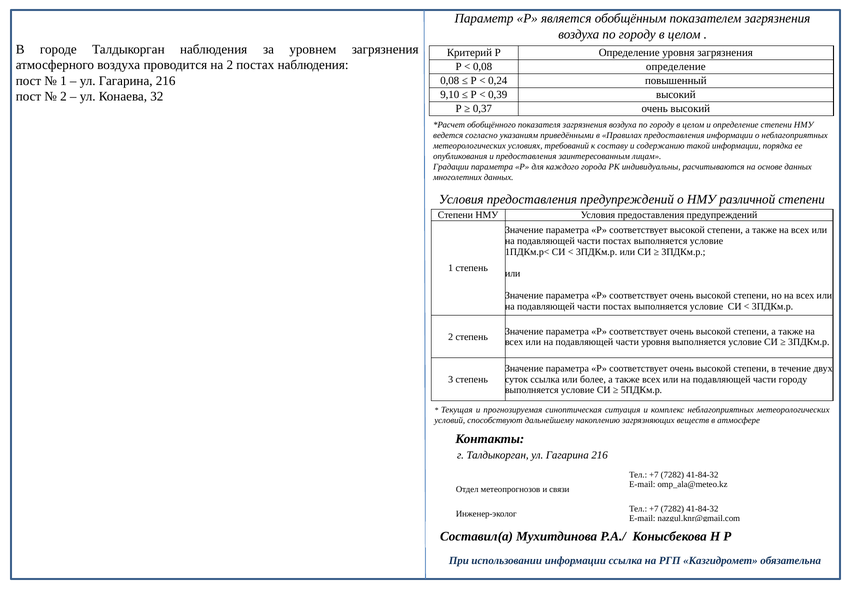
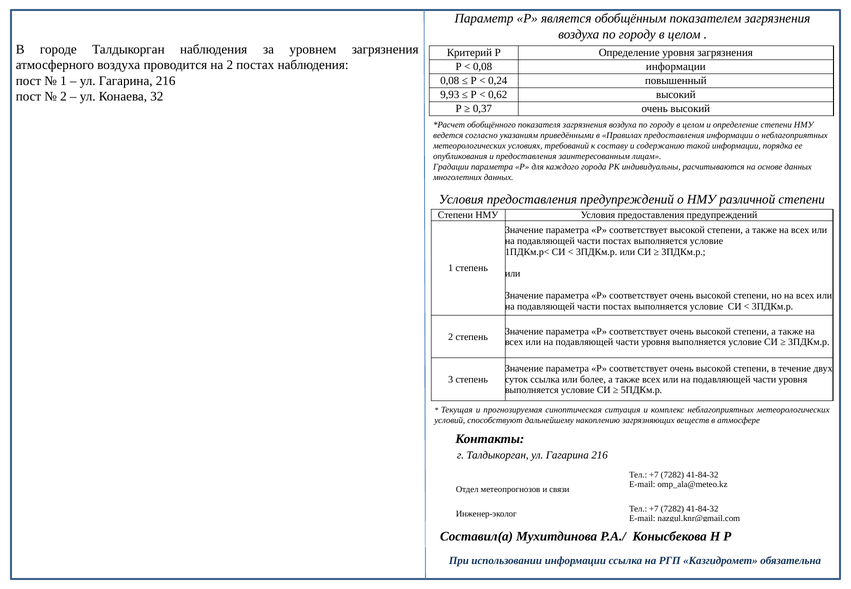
0,08 определение: определение -> информации
9,10: 9,10 -> 9,93
0,39: 0,39 -> 0,62
городу at (793, 379): городу -> уровня
